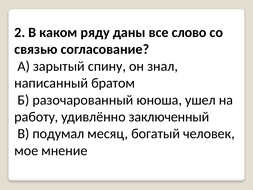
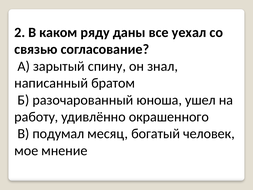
слово: слово -> уехал
заключенный: заключенный -> окрашенного
